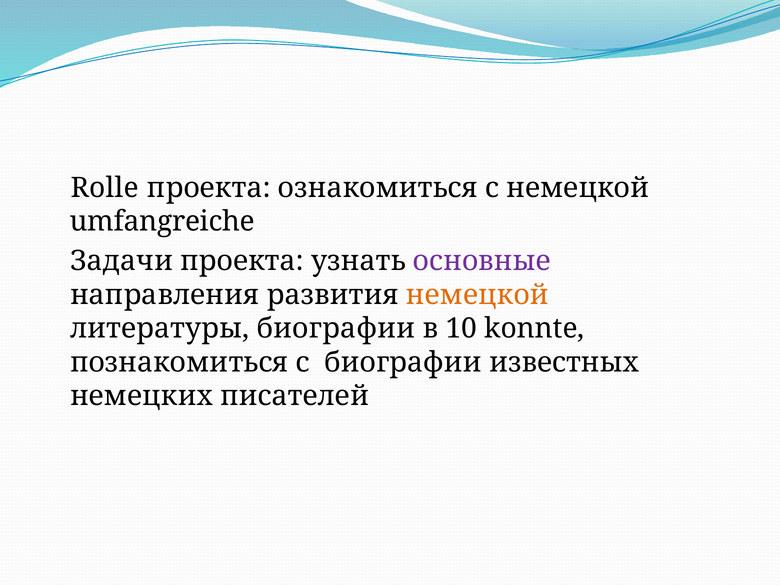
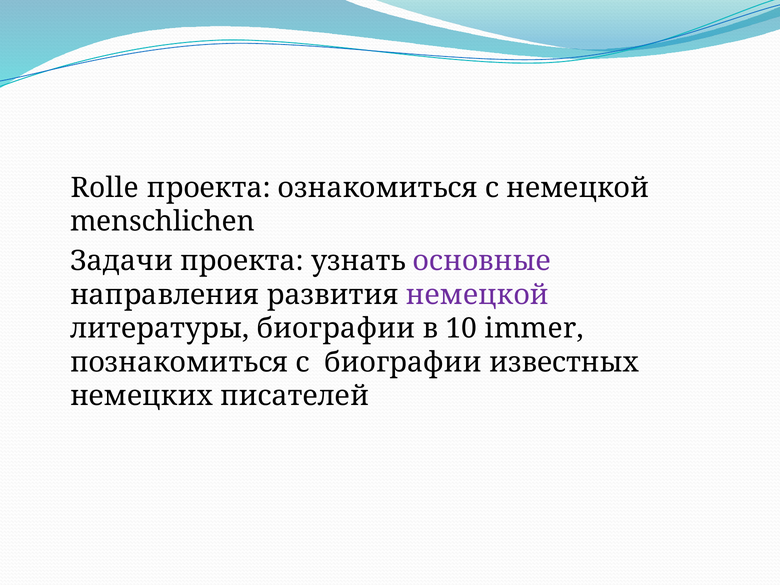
umfangreiche: umfangreiche -> menschlichen
немецкой at (477, 295) colour: orange -> purple
konnte: konnte -> immer
